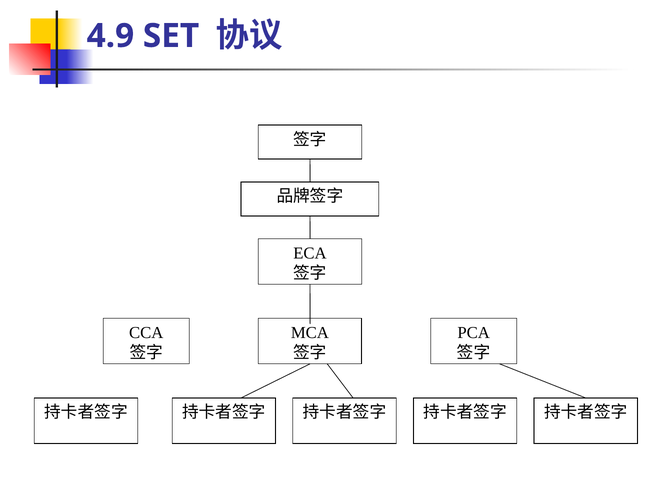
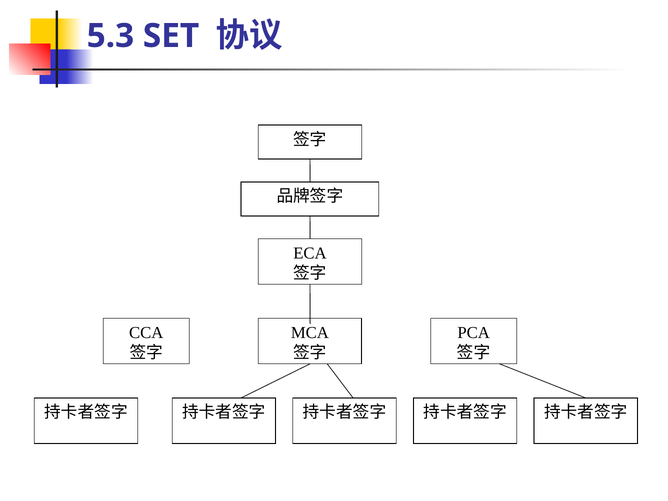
4.9: 4.9 -> 5.3
